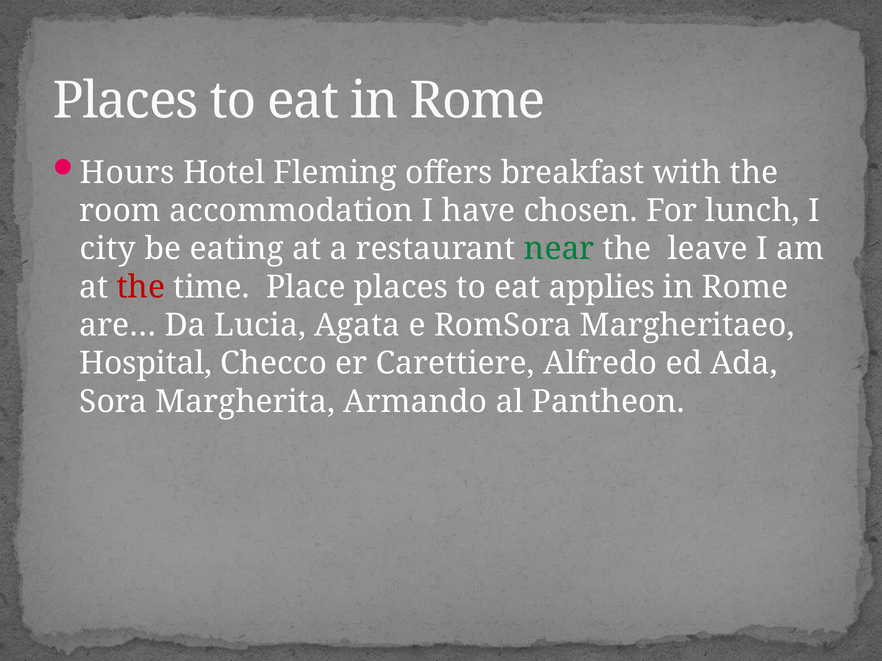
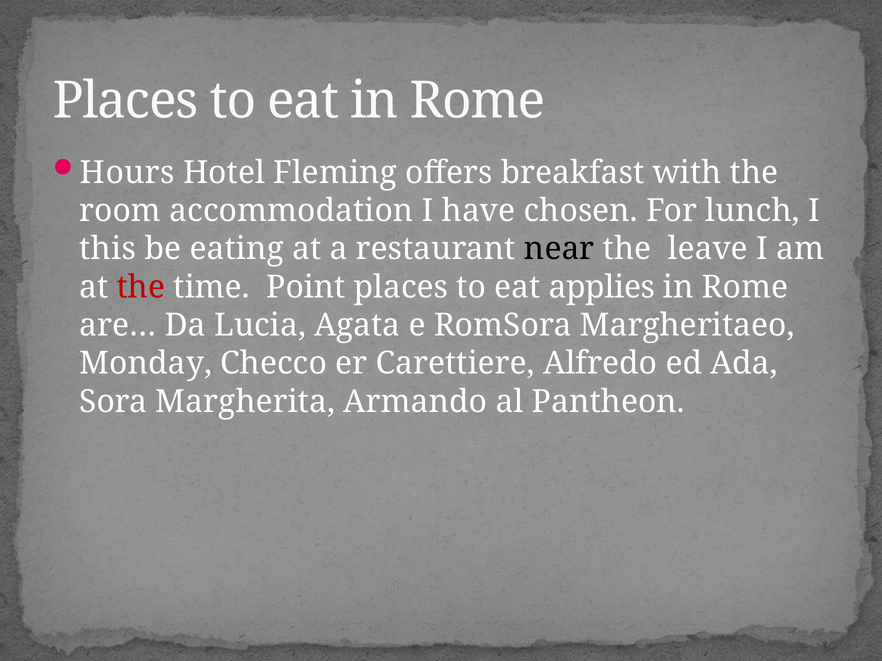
city: city -> this
near colour: green -> black
Place: Place -> Point
Hospital: Hospital -> Monday
